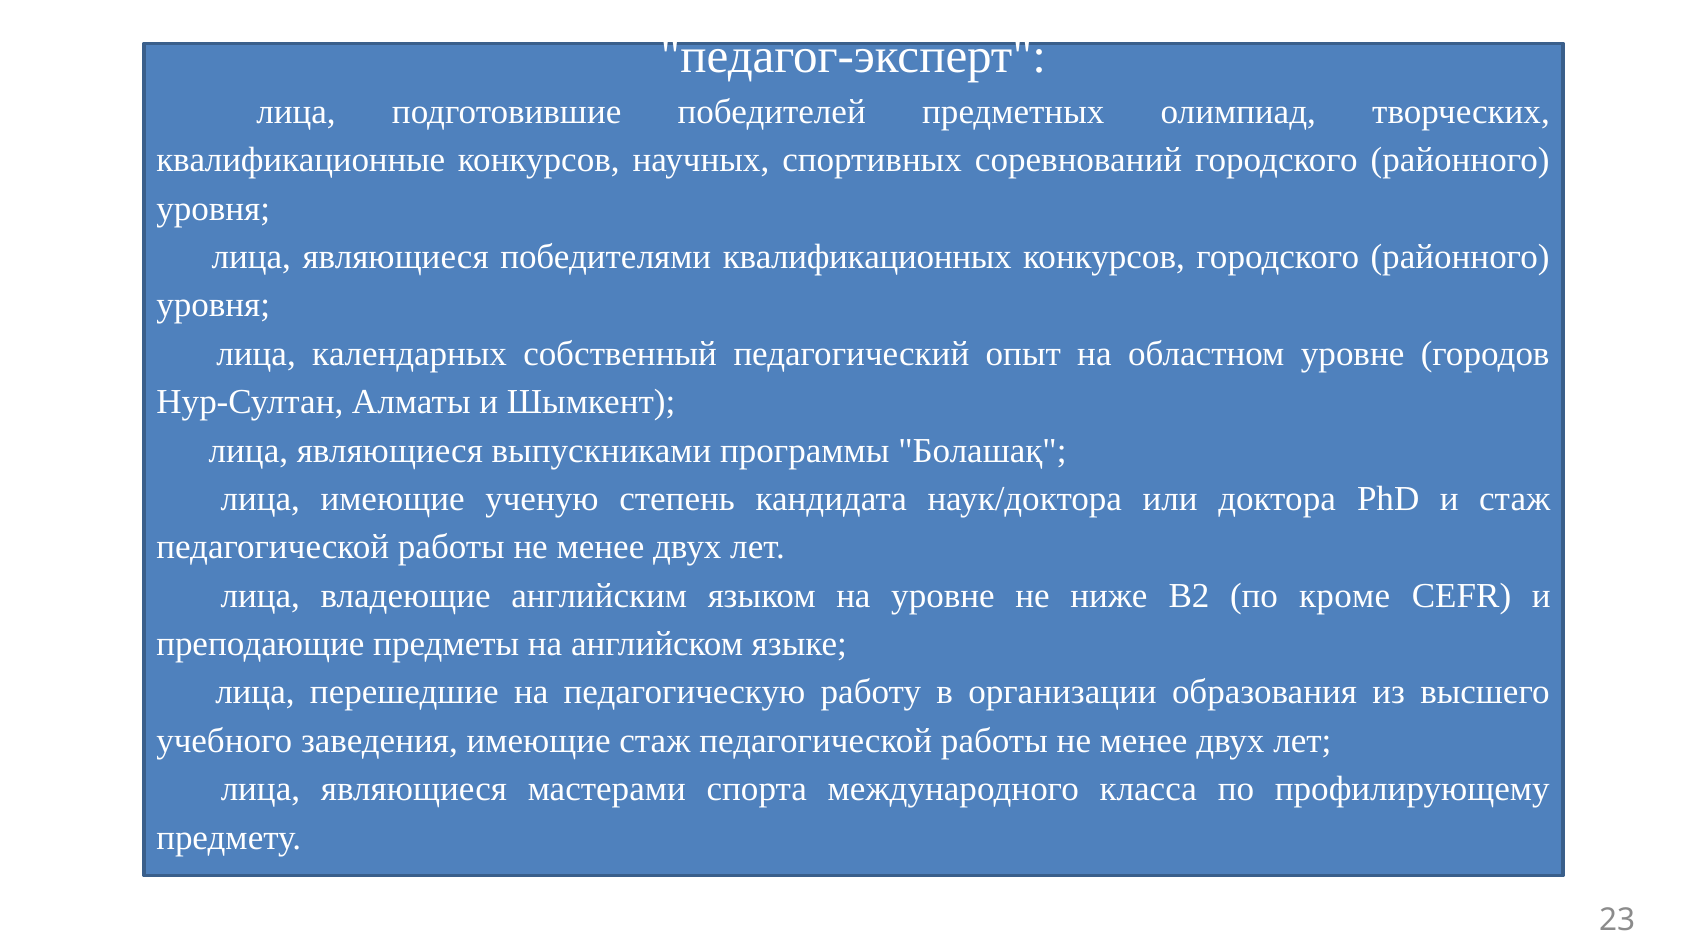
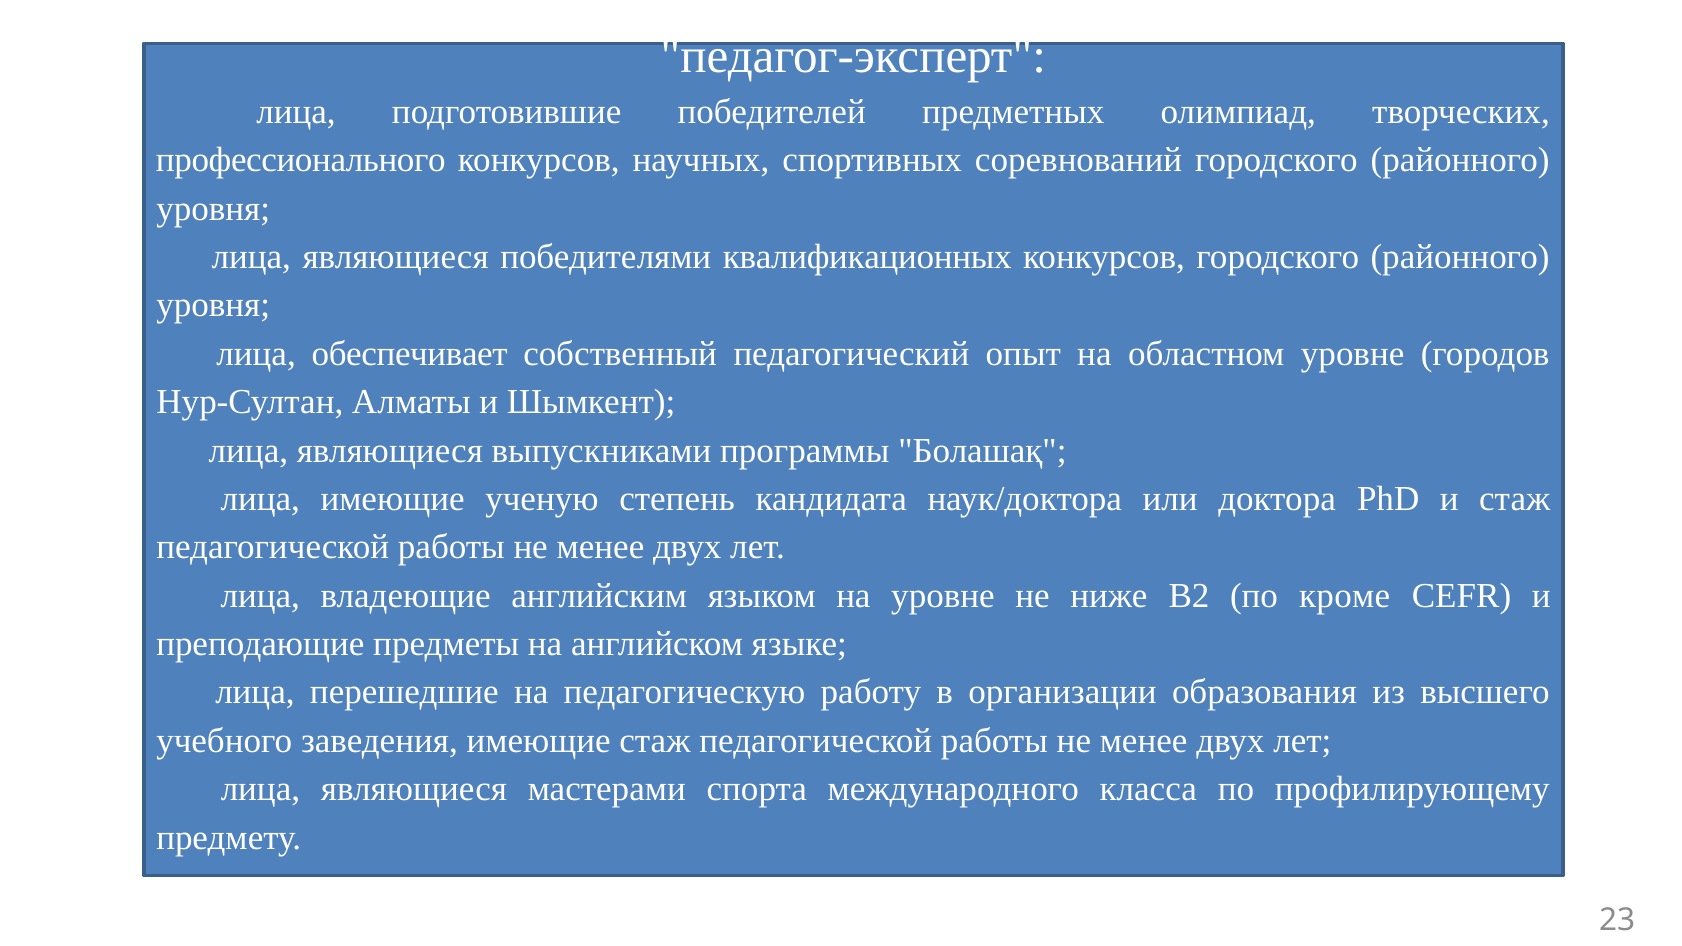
квалификационные: квалификационные -> профессионального
календарных: календарных -> обеспечивает
